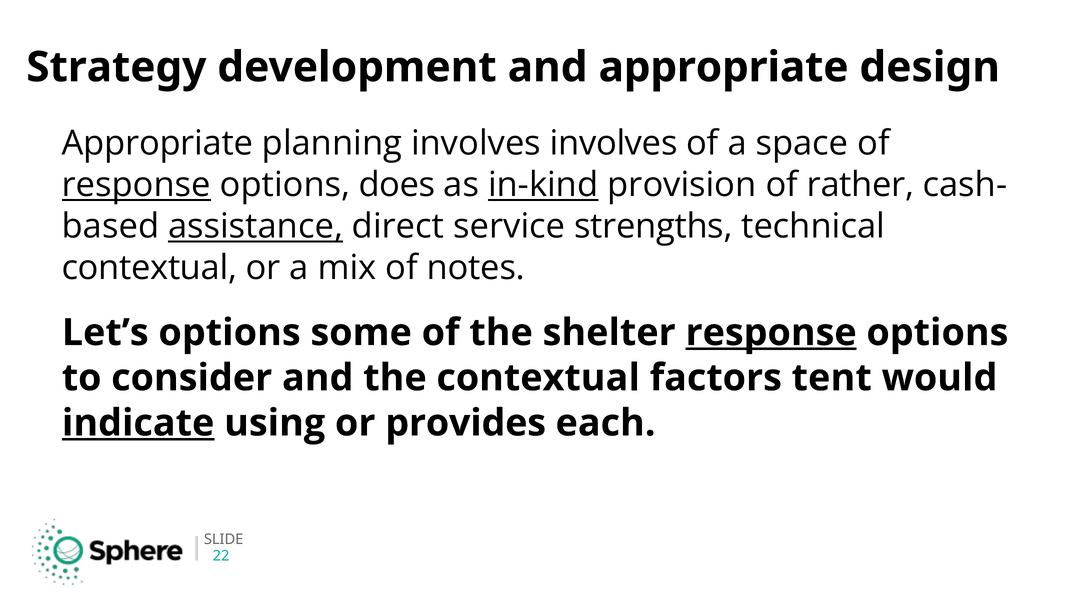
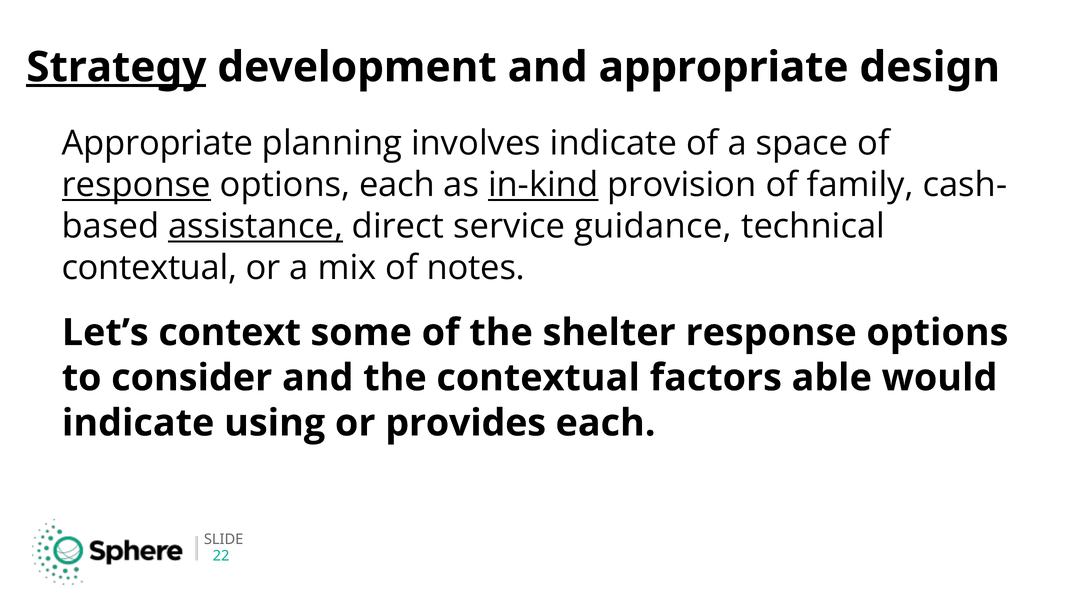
Strategy underline: none -> present
involves involves: involves -> indicate
options does: does -> each
rather: rather -> family
strengths: strengths -> guidance
Let’s options: options -> context
response at (771, 333) underline: present -> none
tent: tent -> able
indicate at (138, 423) underline: present -> none
